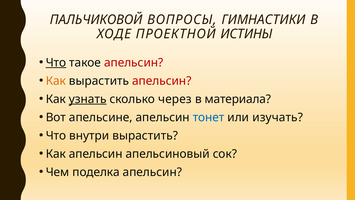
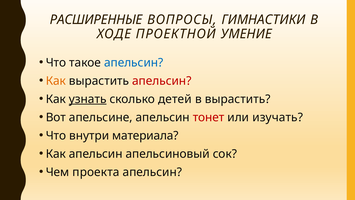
ПАЛЬЧИКОВОЙ: ПАЛЬЧИКОВОЙ -> РАСШИРЕННЫЕ
ИСТИНЫ: ИСТИНЫ -> УМЕНИЕ
Что at (56, 63) underline: present -> none
апельсин at (134, 63) colour: red -> blue
через: через -> детей
в материала: материала -> вырастить
тонет colour: blue -> red
внутри вырастить: вырастить -> материала
поделка: поделка -> проекта
